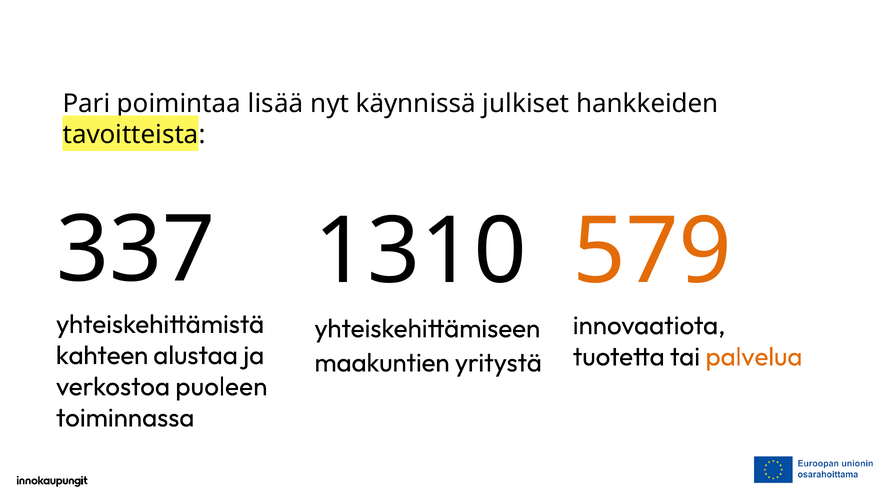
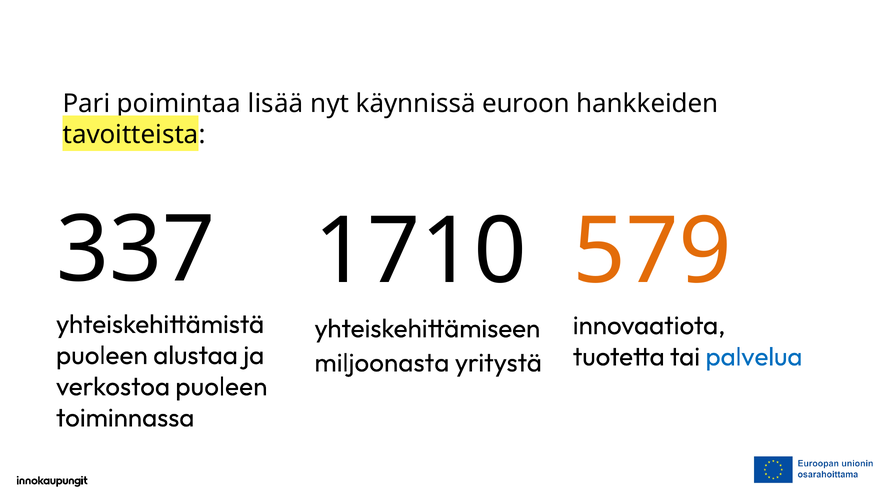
julkiset: julkiset -> euroon
1310: 1310 -> 1710
kahteen at (102, 356): kahteen -> puoleen
palvelua colour: orange -> blue
maakuntien: maakuntien -> miljoonasta
